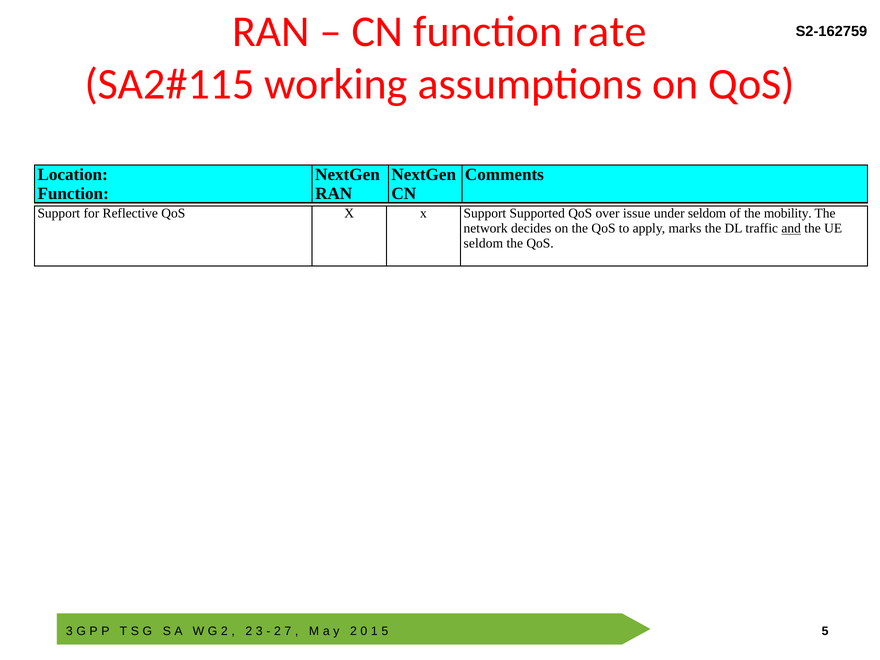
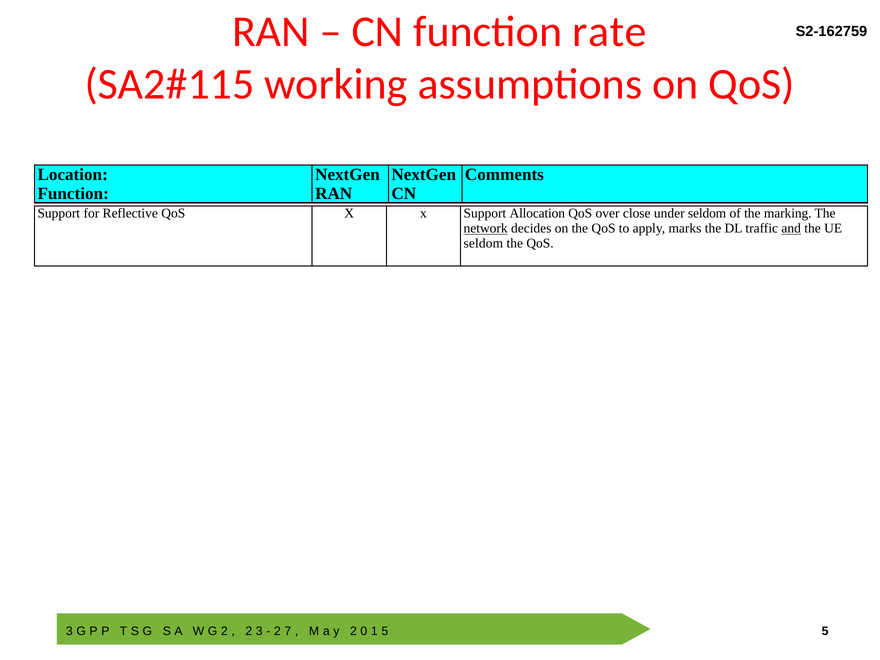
Supported: Supported -> Allocation
issue: issue -> close
mobility: mobility -> marking
network underline: none -> present
